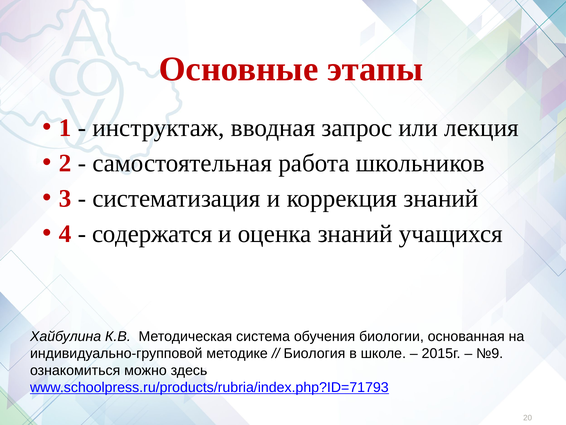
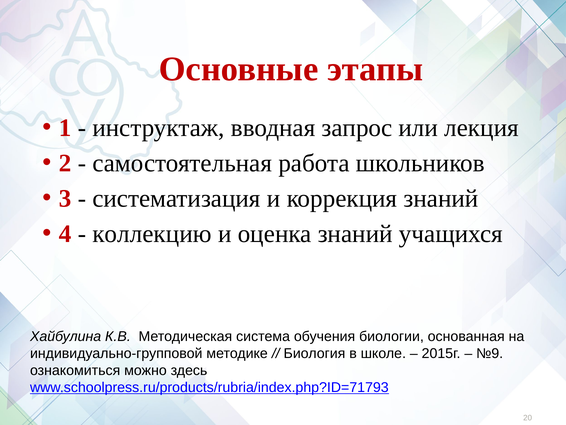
содержатся: содержатся -> коллекцию
